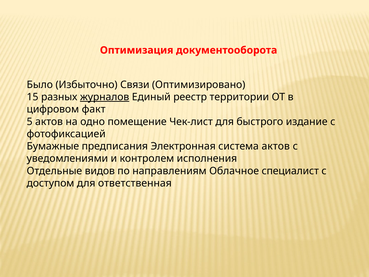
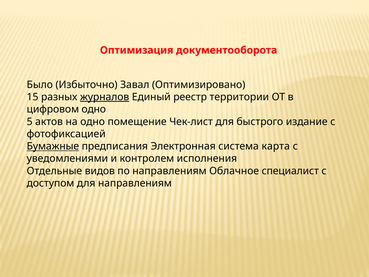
Связи: Связи -> Завал
цифровом факт: факт -> одно
Бумажные underline: none -> present
система актов: актов -> карта
для ответственная: ответственная -> направлениям
